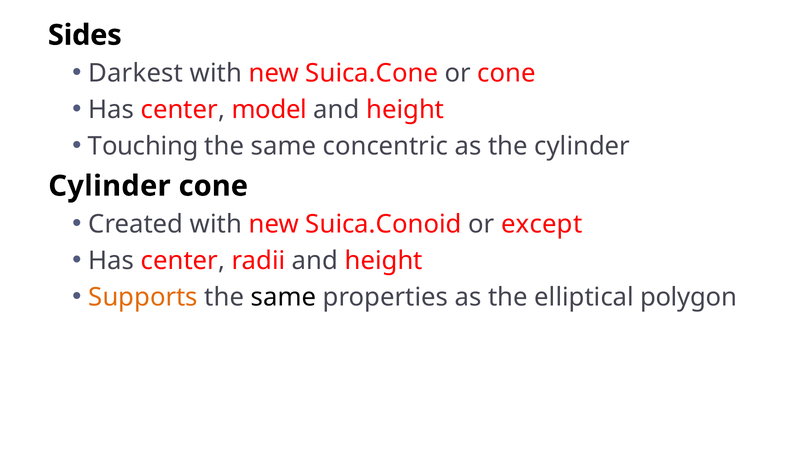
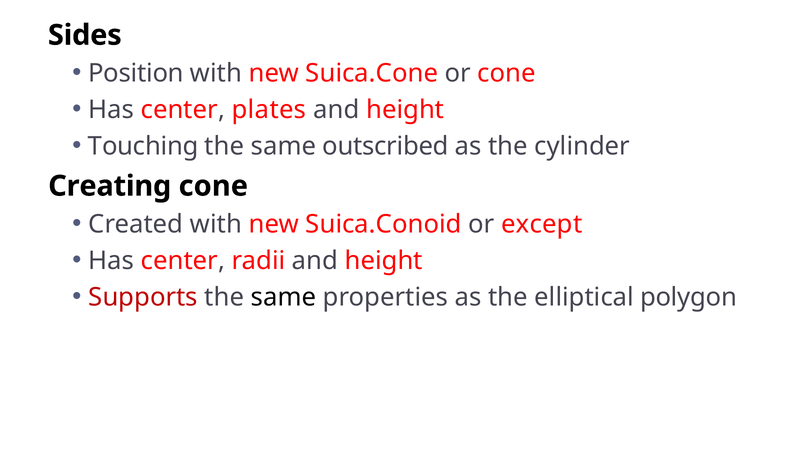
Darkest: Darkest -> Position
model: model -> plates
concentric: concentric -> outscribed
Cylinder at (109, 186): Cylinder -> Creating
Supports colour: orange -> red
